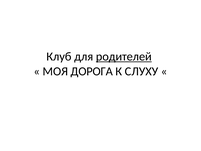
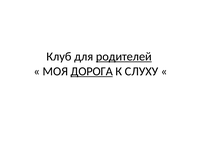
ДОРОГА underline: none -> present
